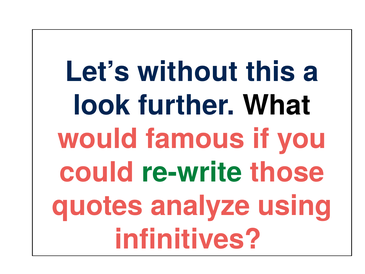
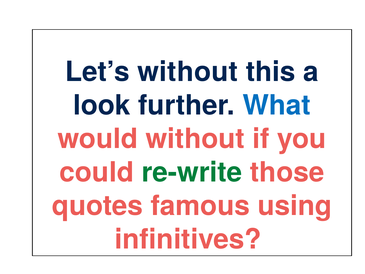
What colour: black -> blue
would famous: famous -> without
analyze: analyze -> famous
